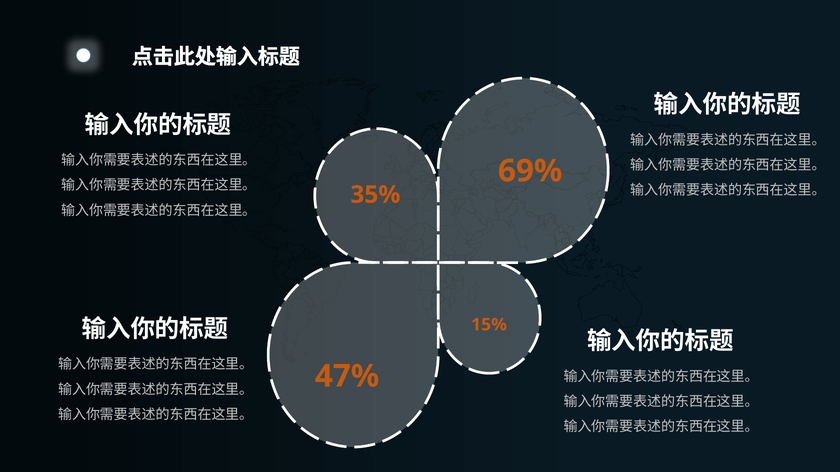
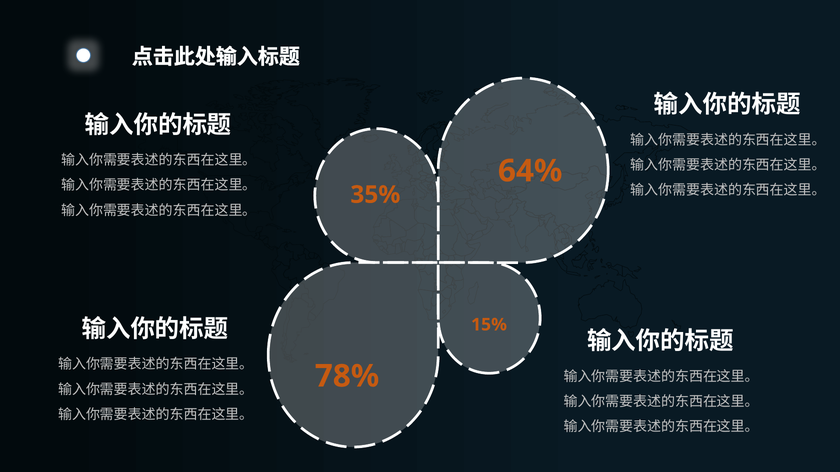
69%: 69% -> 64%
47%: 47% -> 78%
